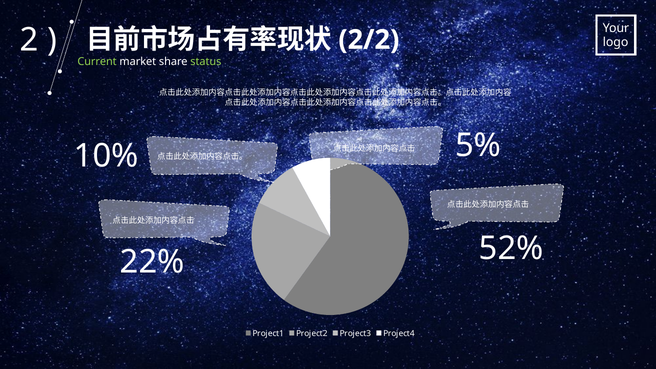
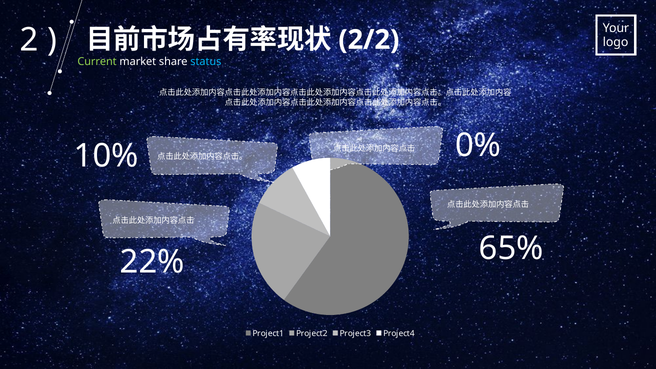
status colour: light green -> light blue
5%: 5% -> 0%
52%: 52% -> 65%
